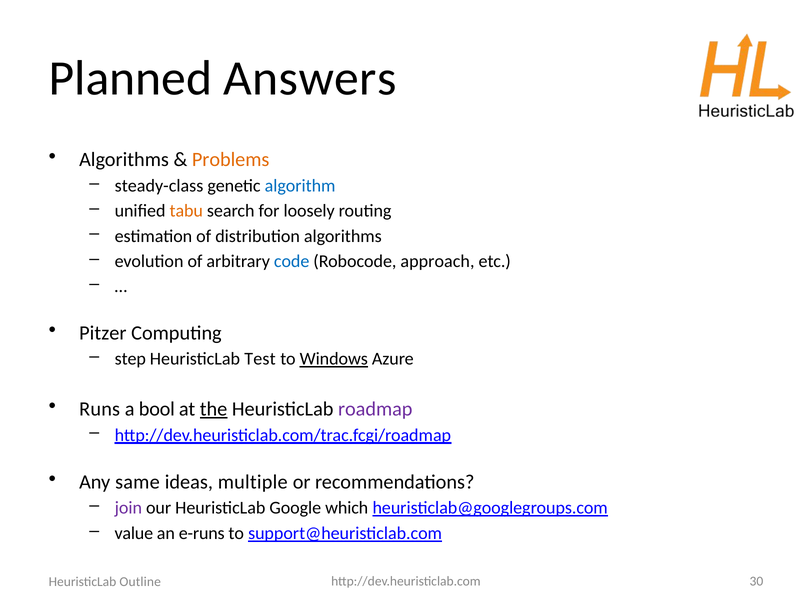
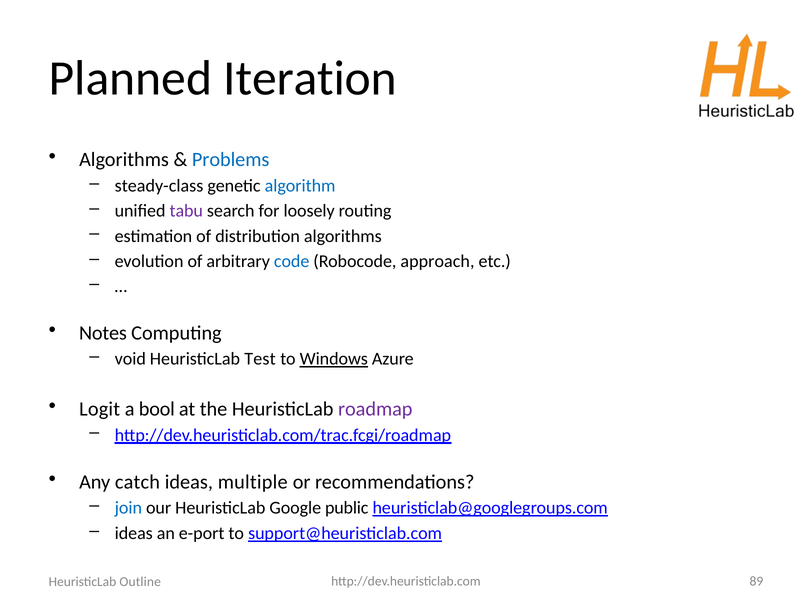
Answers: Answers -> Iteration
Problems colour: orange -> blue
tabu colour: orange -> purple
Pitzer: Pitzer -> Notes
step: step -> void
Runs: Runs -> Logit
the underline: present -> none
same: same -> catch
join colour: purple -> blue
which: which -> public
value at (134, 533): value -> ideas
e-runs: e-runs -> e-port
30: 30 -> 89
